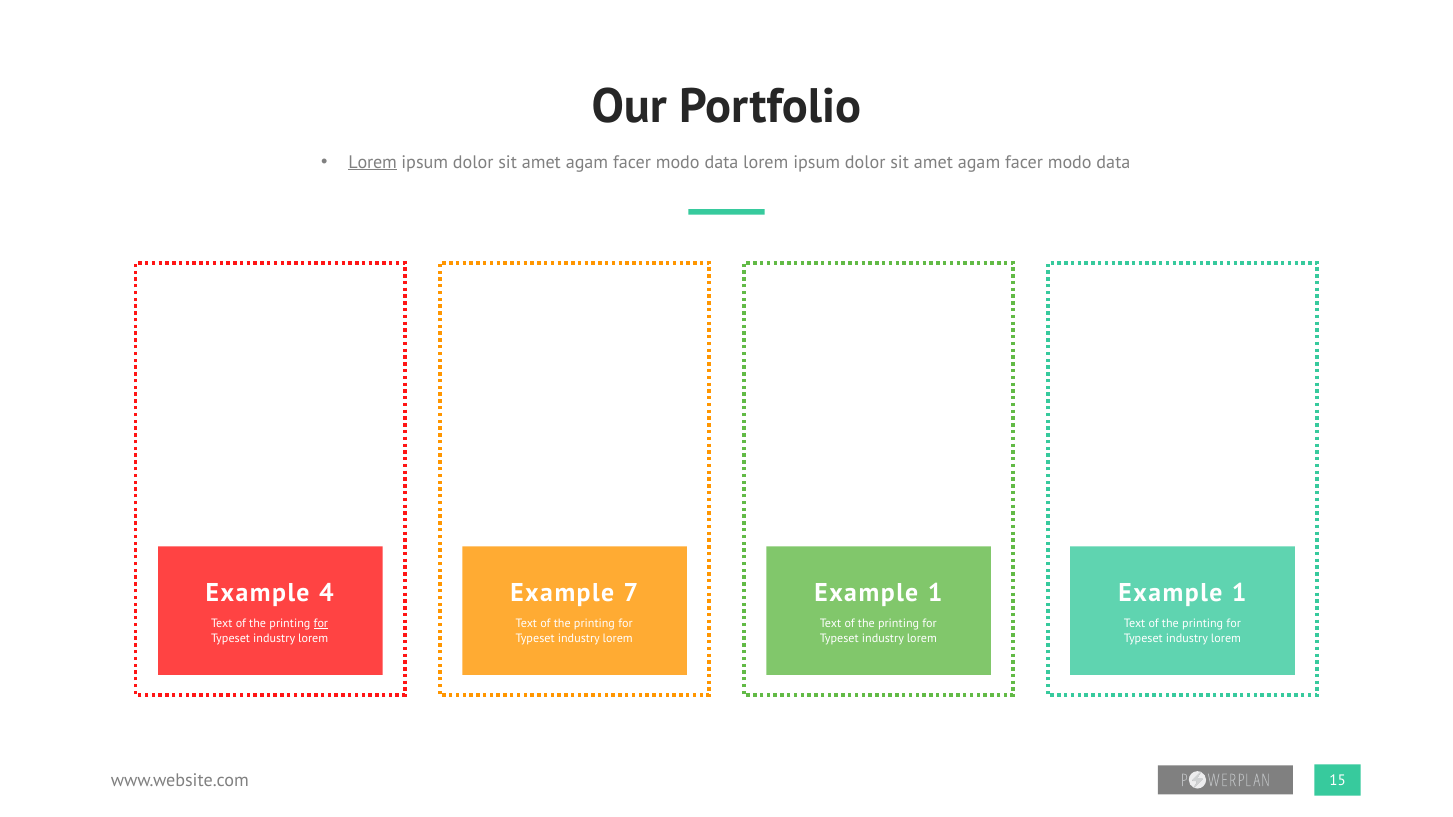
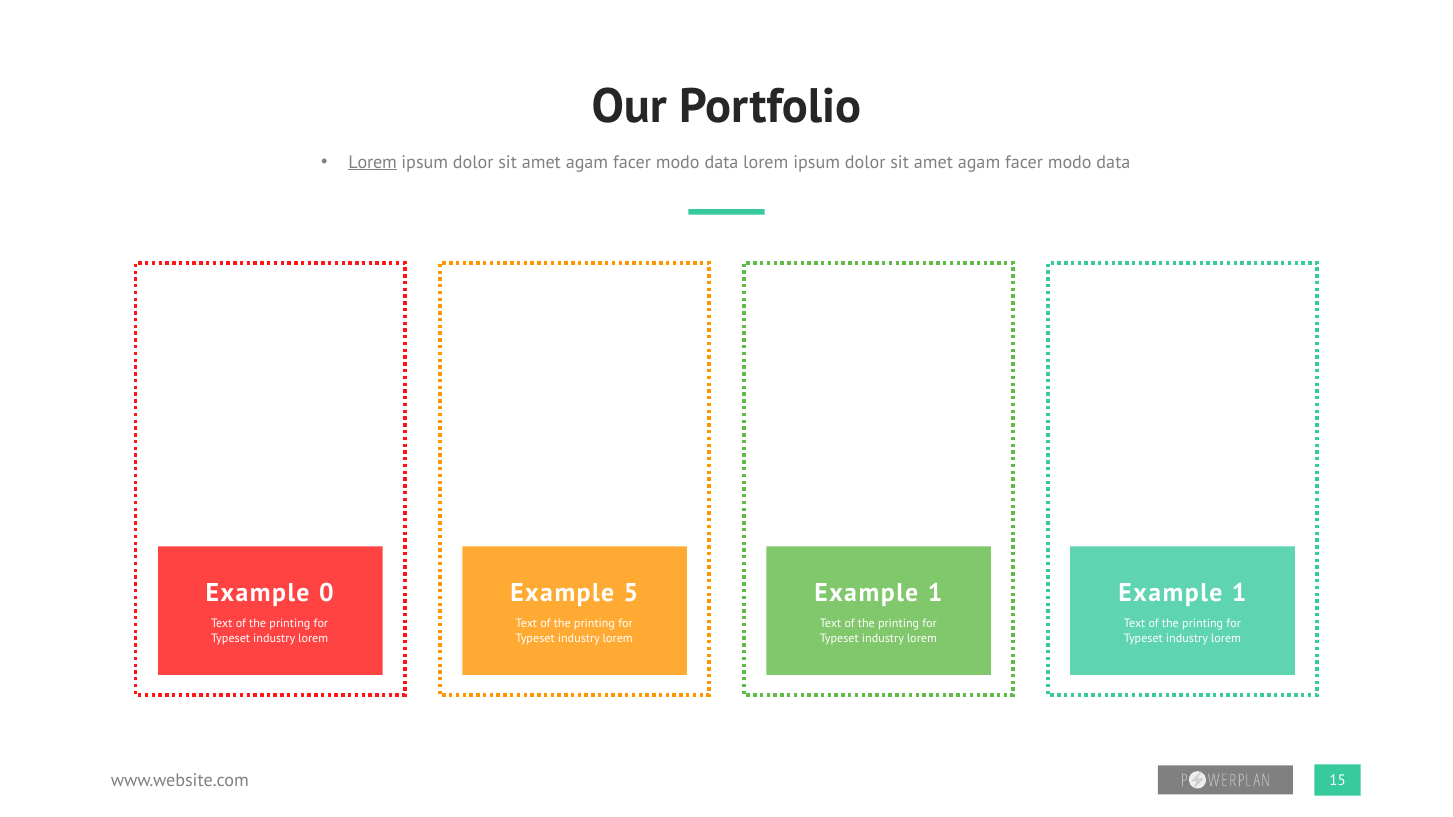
4: 4 -> 0
7: 7 -> 5
for at (321, 624) underline: present -> none
